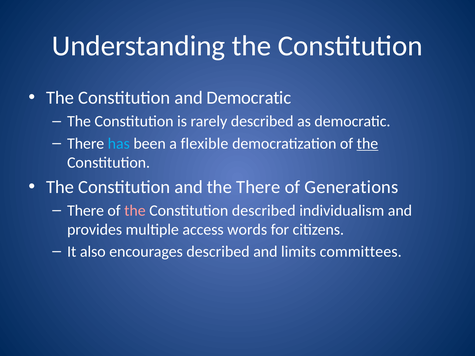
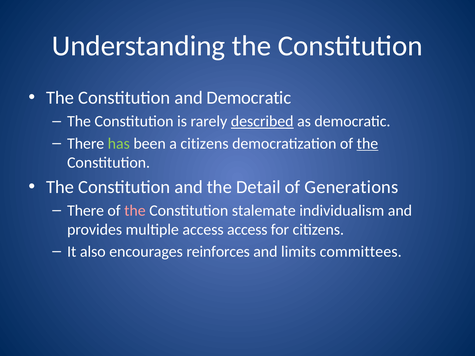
described at (262, 121) underline: none -> present
has colour: light blue -> light green
a flexible: flexible -> citizens
the There: There -> Detail
Constitution described: described -> stalemate
access words: words -> access
encourages described: described -> reinforces
